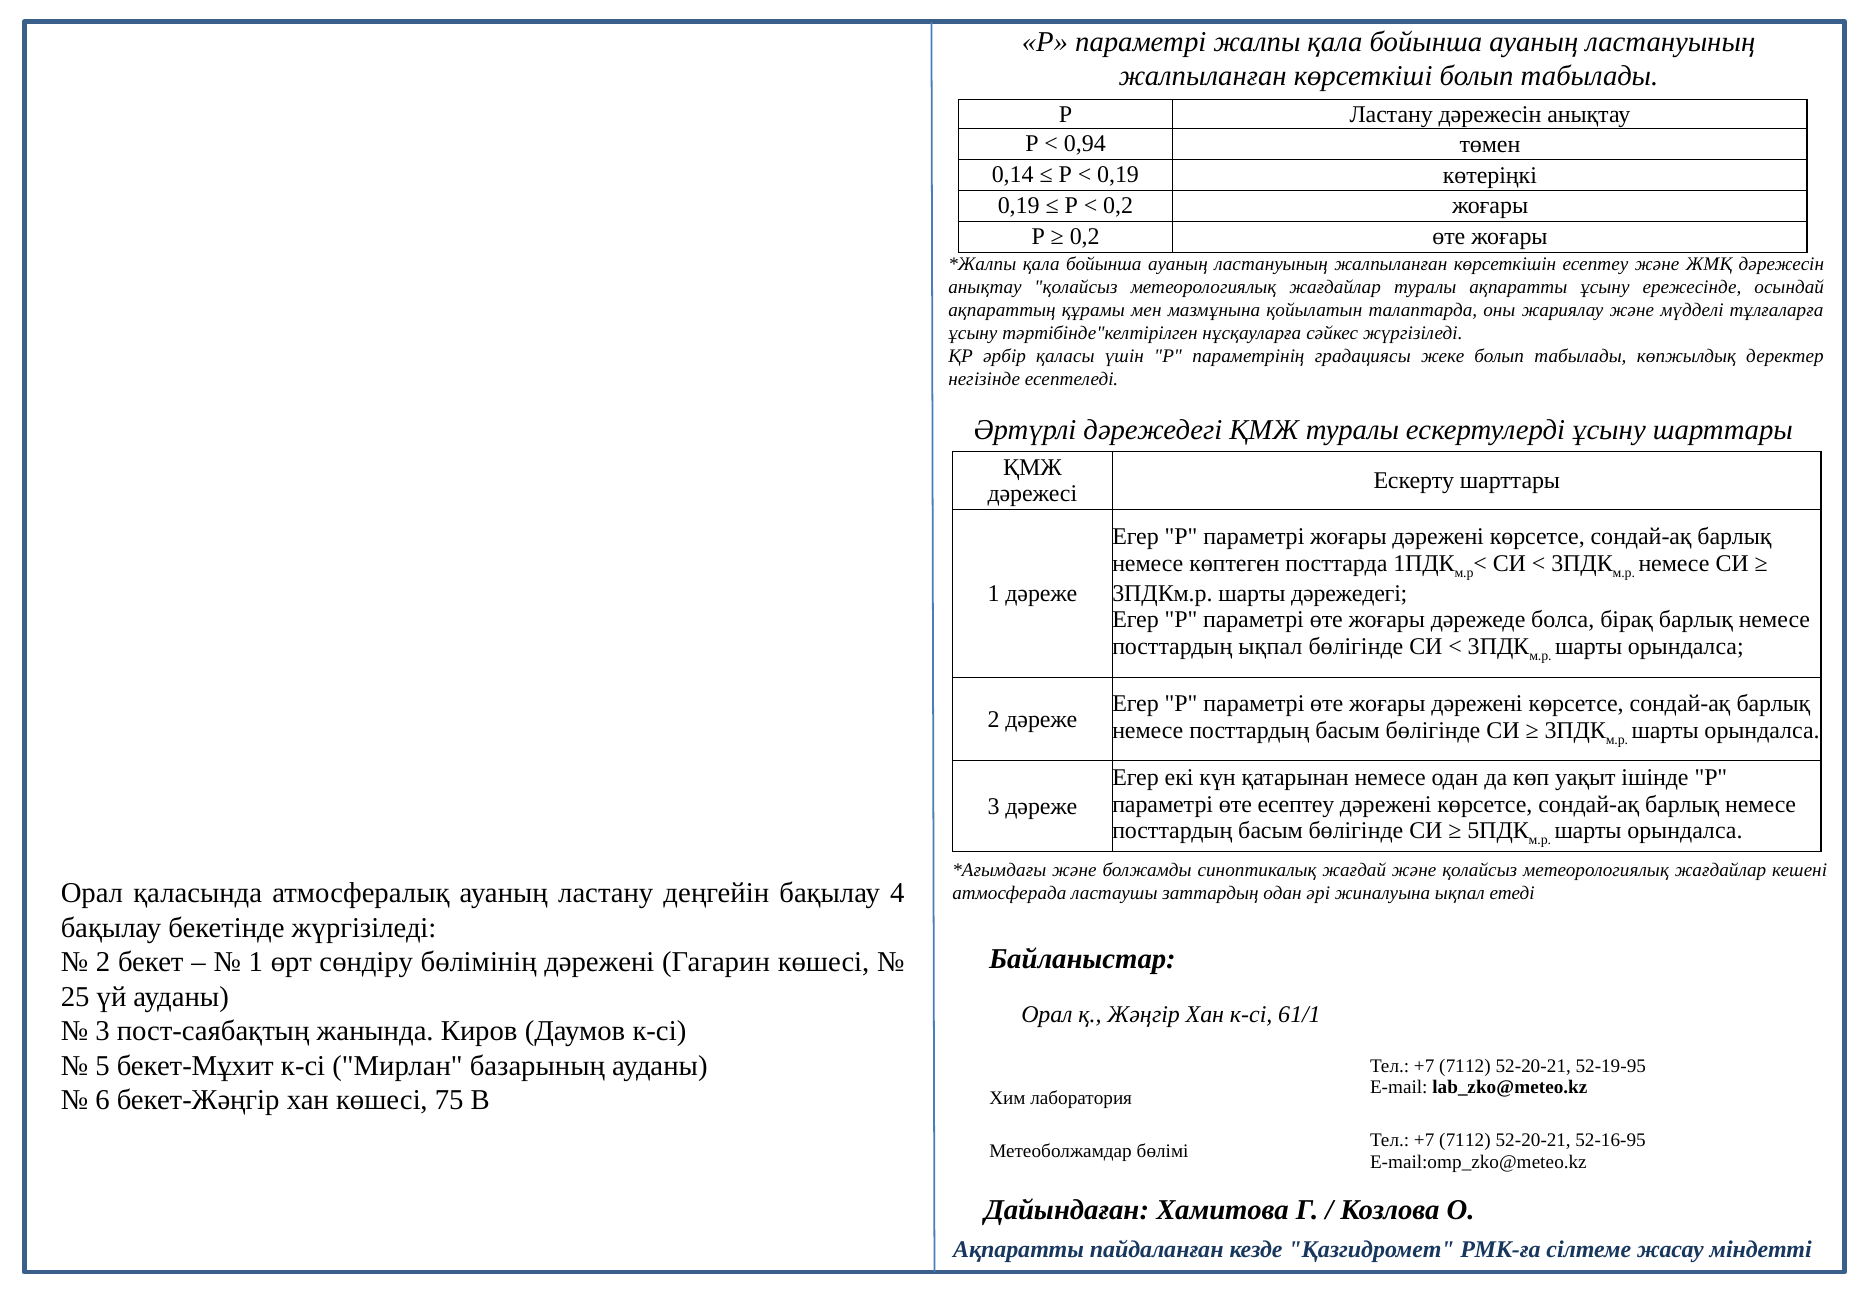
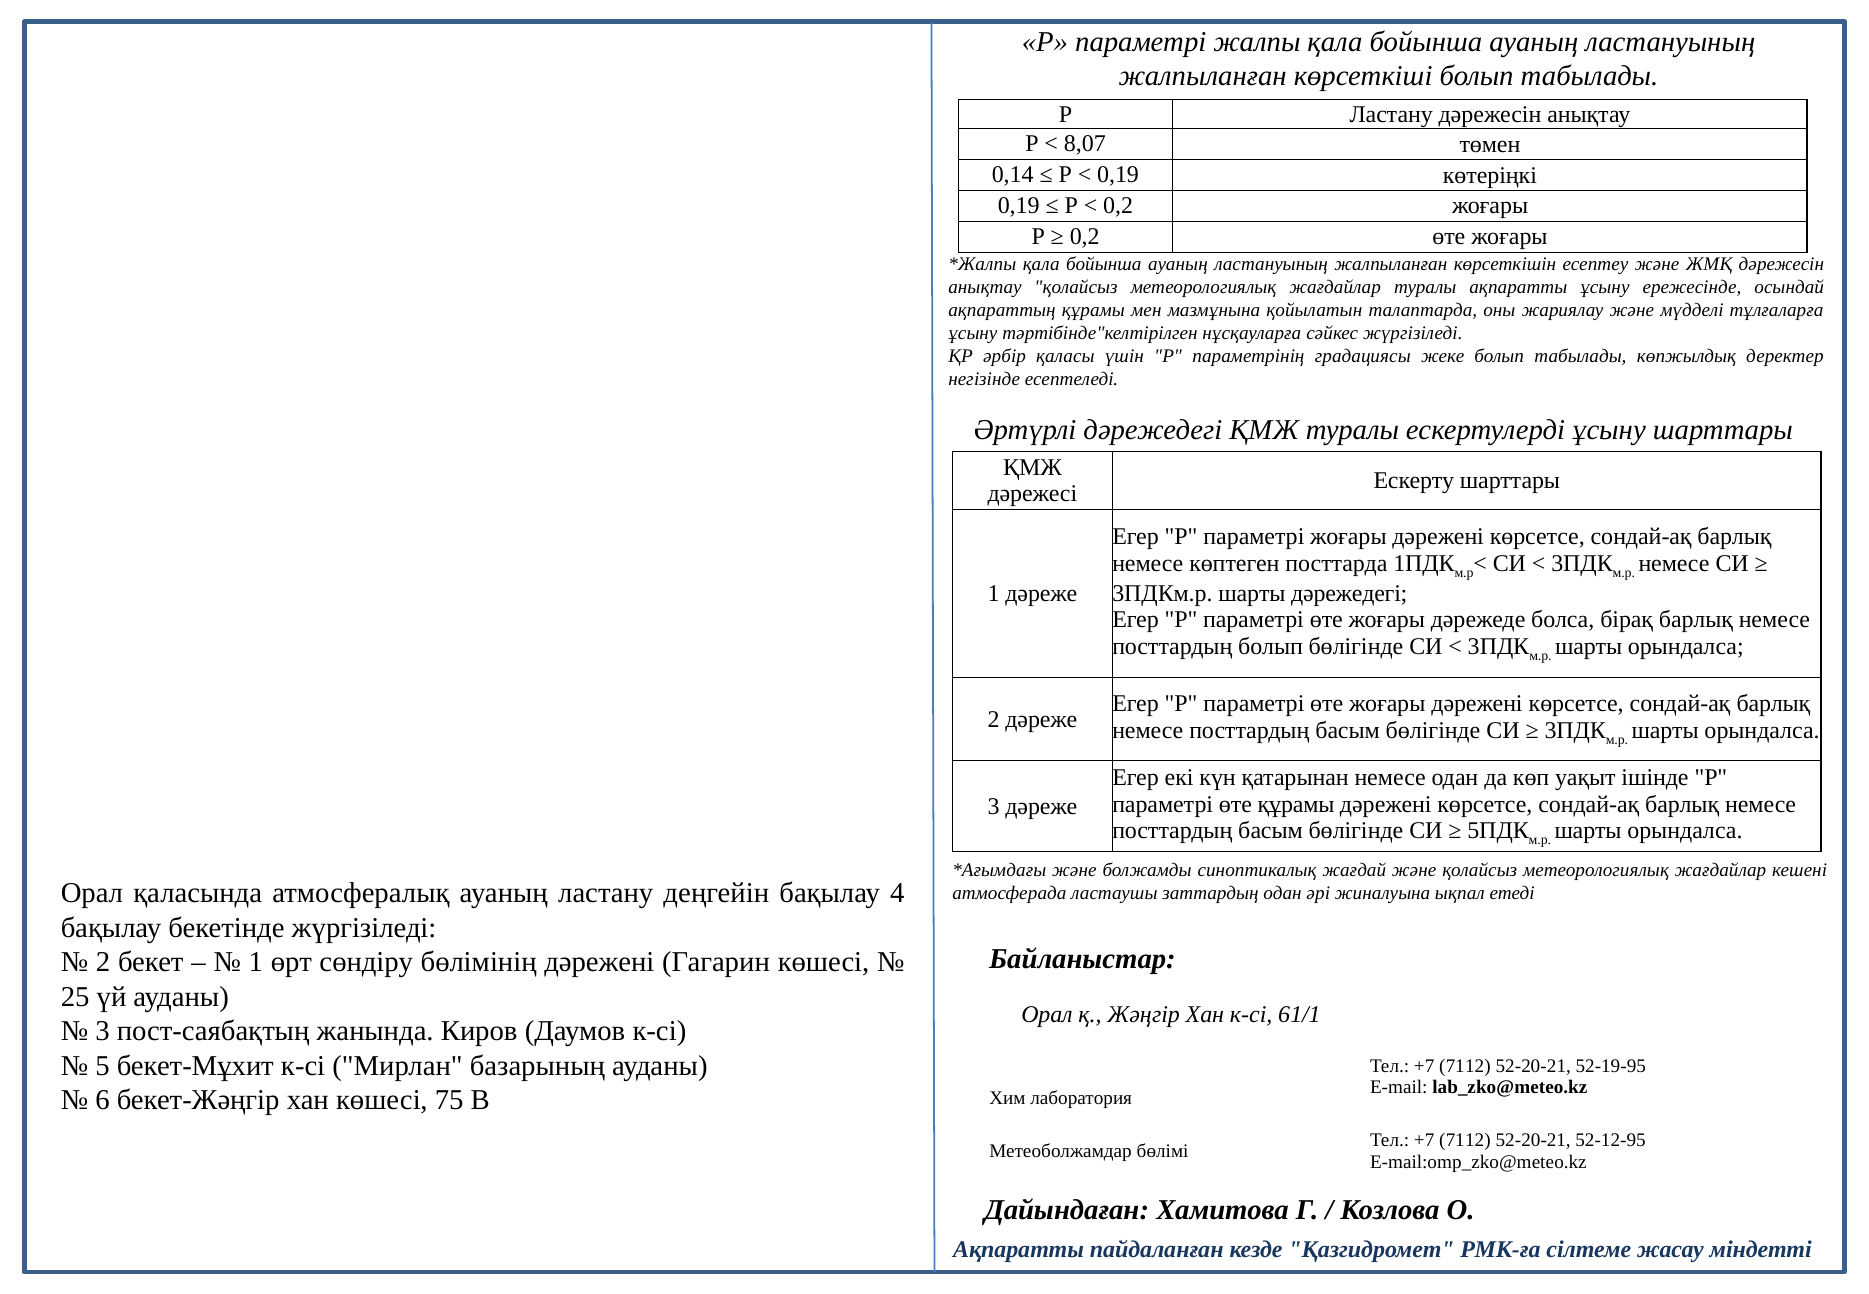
0,94: 0,94 -> 8,07
посттардың ықпал: ықпал -> болып
өте есептеу: есептеу -> құрамы
52-16-95: 52-16-95 -> 52-12-95
